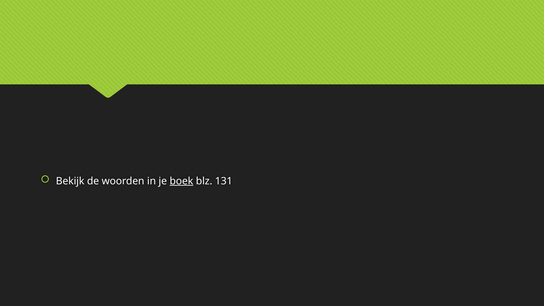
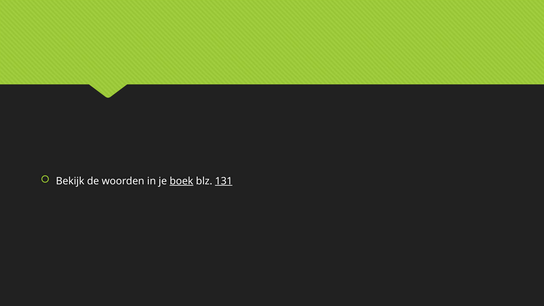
131 underline: none -> present
